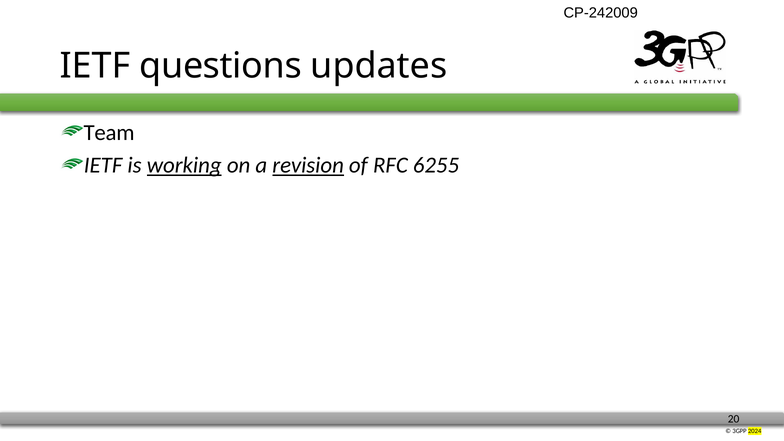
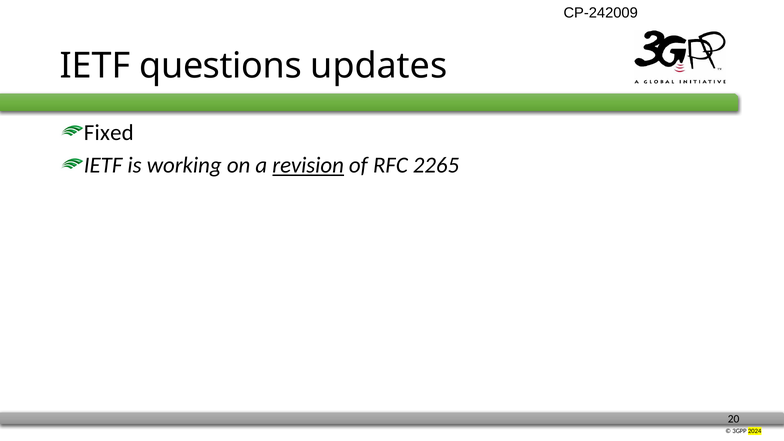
Team: Team -> Fixed
working underline: present -> none
6255: 6255 -> 2265
